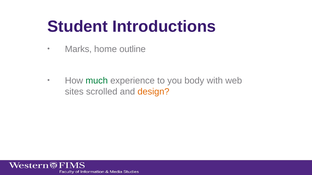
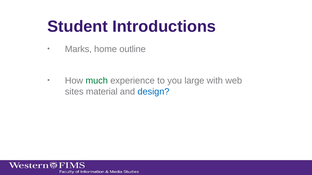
body: body -> large
scrolled: scrolled -> material
design colour: orange -> blue
